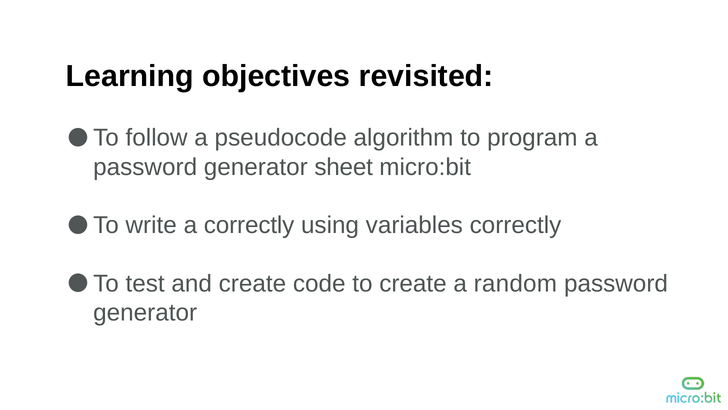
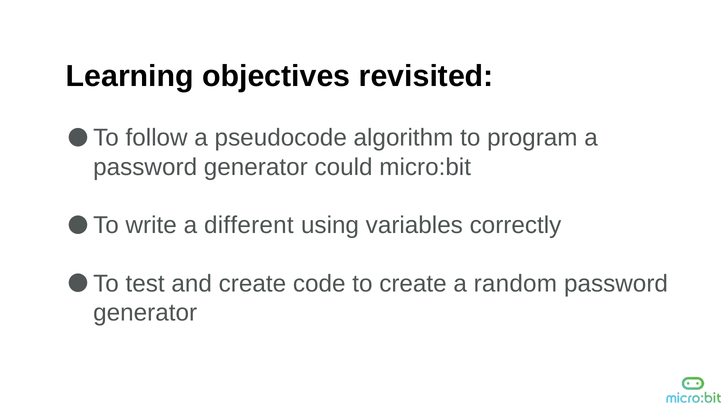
sheet: sheet -> could
a correctly: correctly -> different
